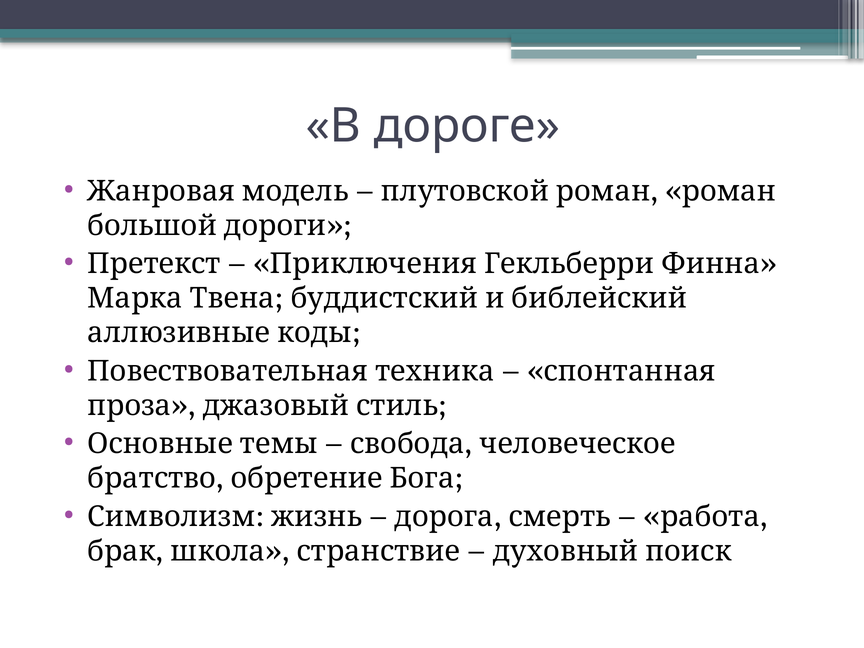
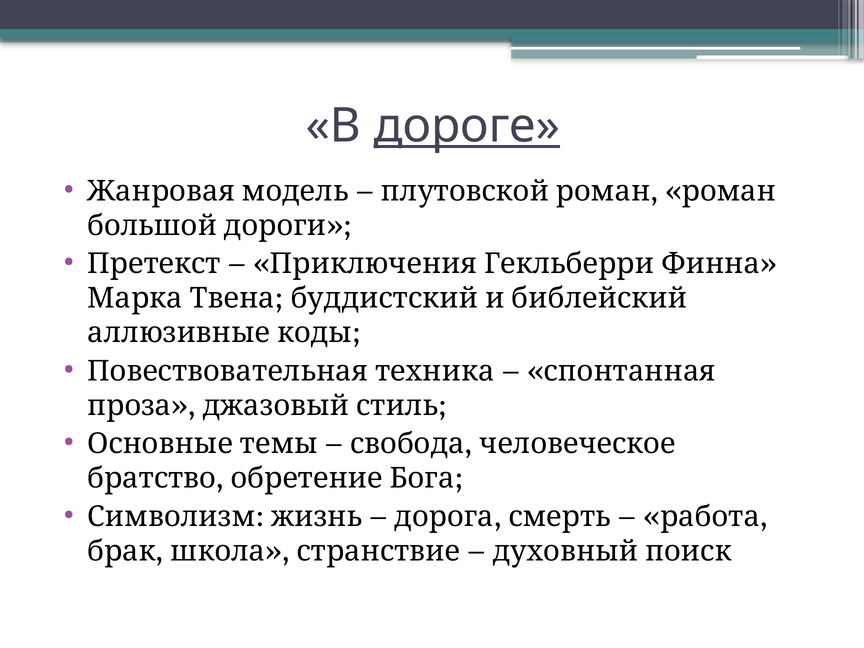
дороге underline: none -> present
